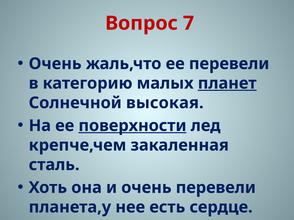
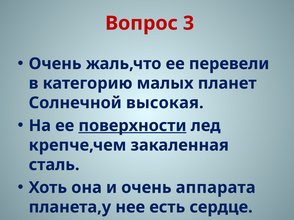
7: 7 -> 3
планет underline: present -> none
очень перевели: перевели -> аппарата
